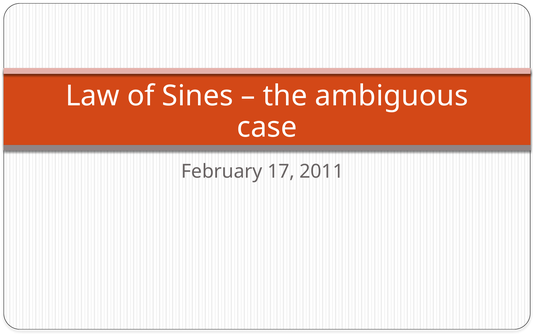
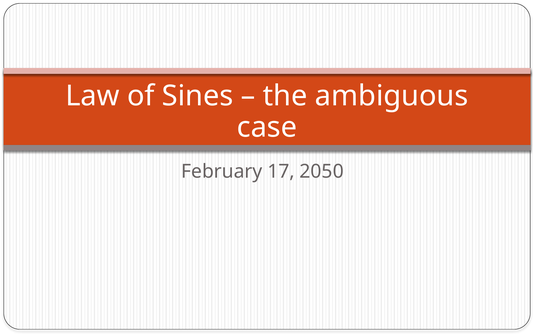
2011: 2011 -> 2050
